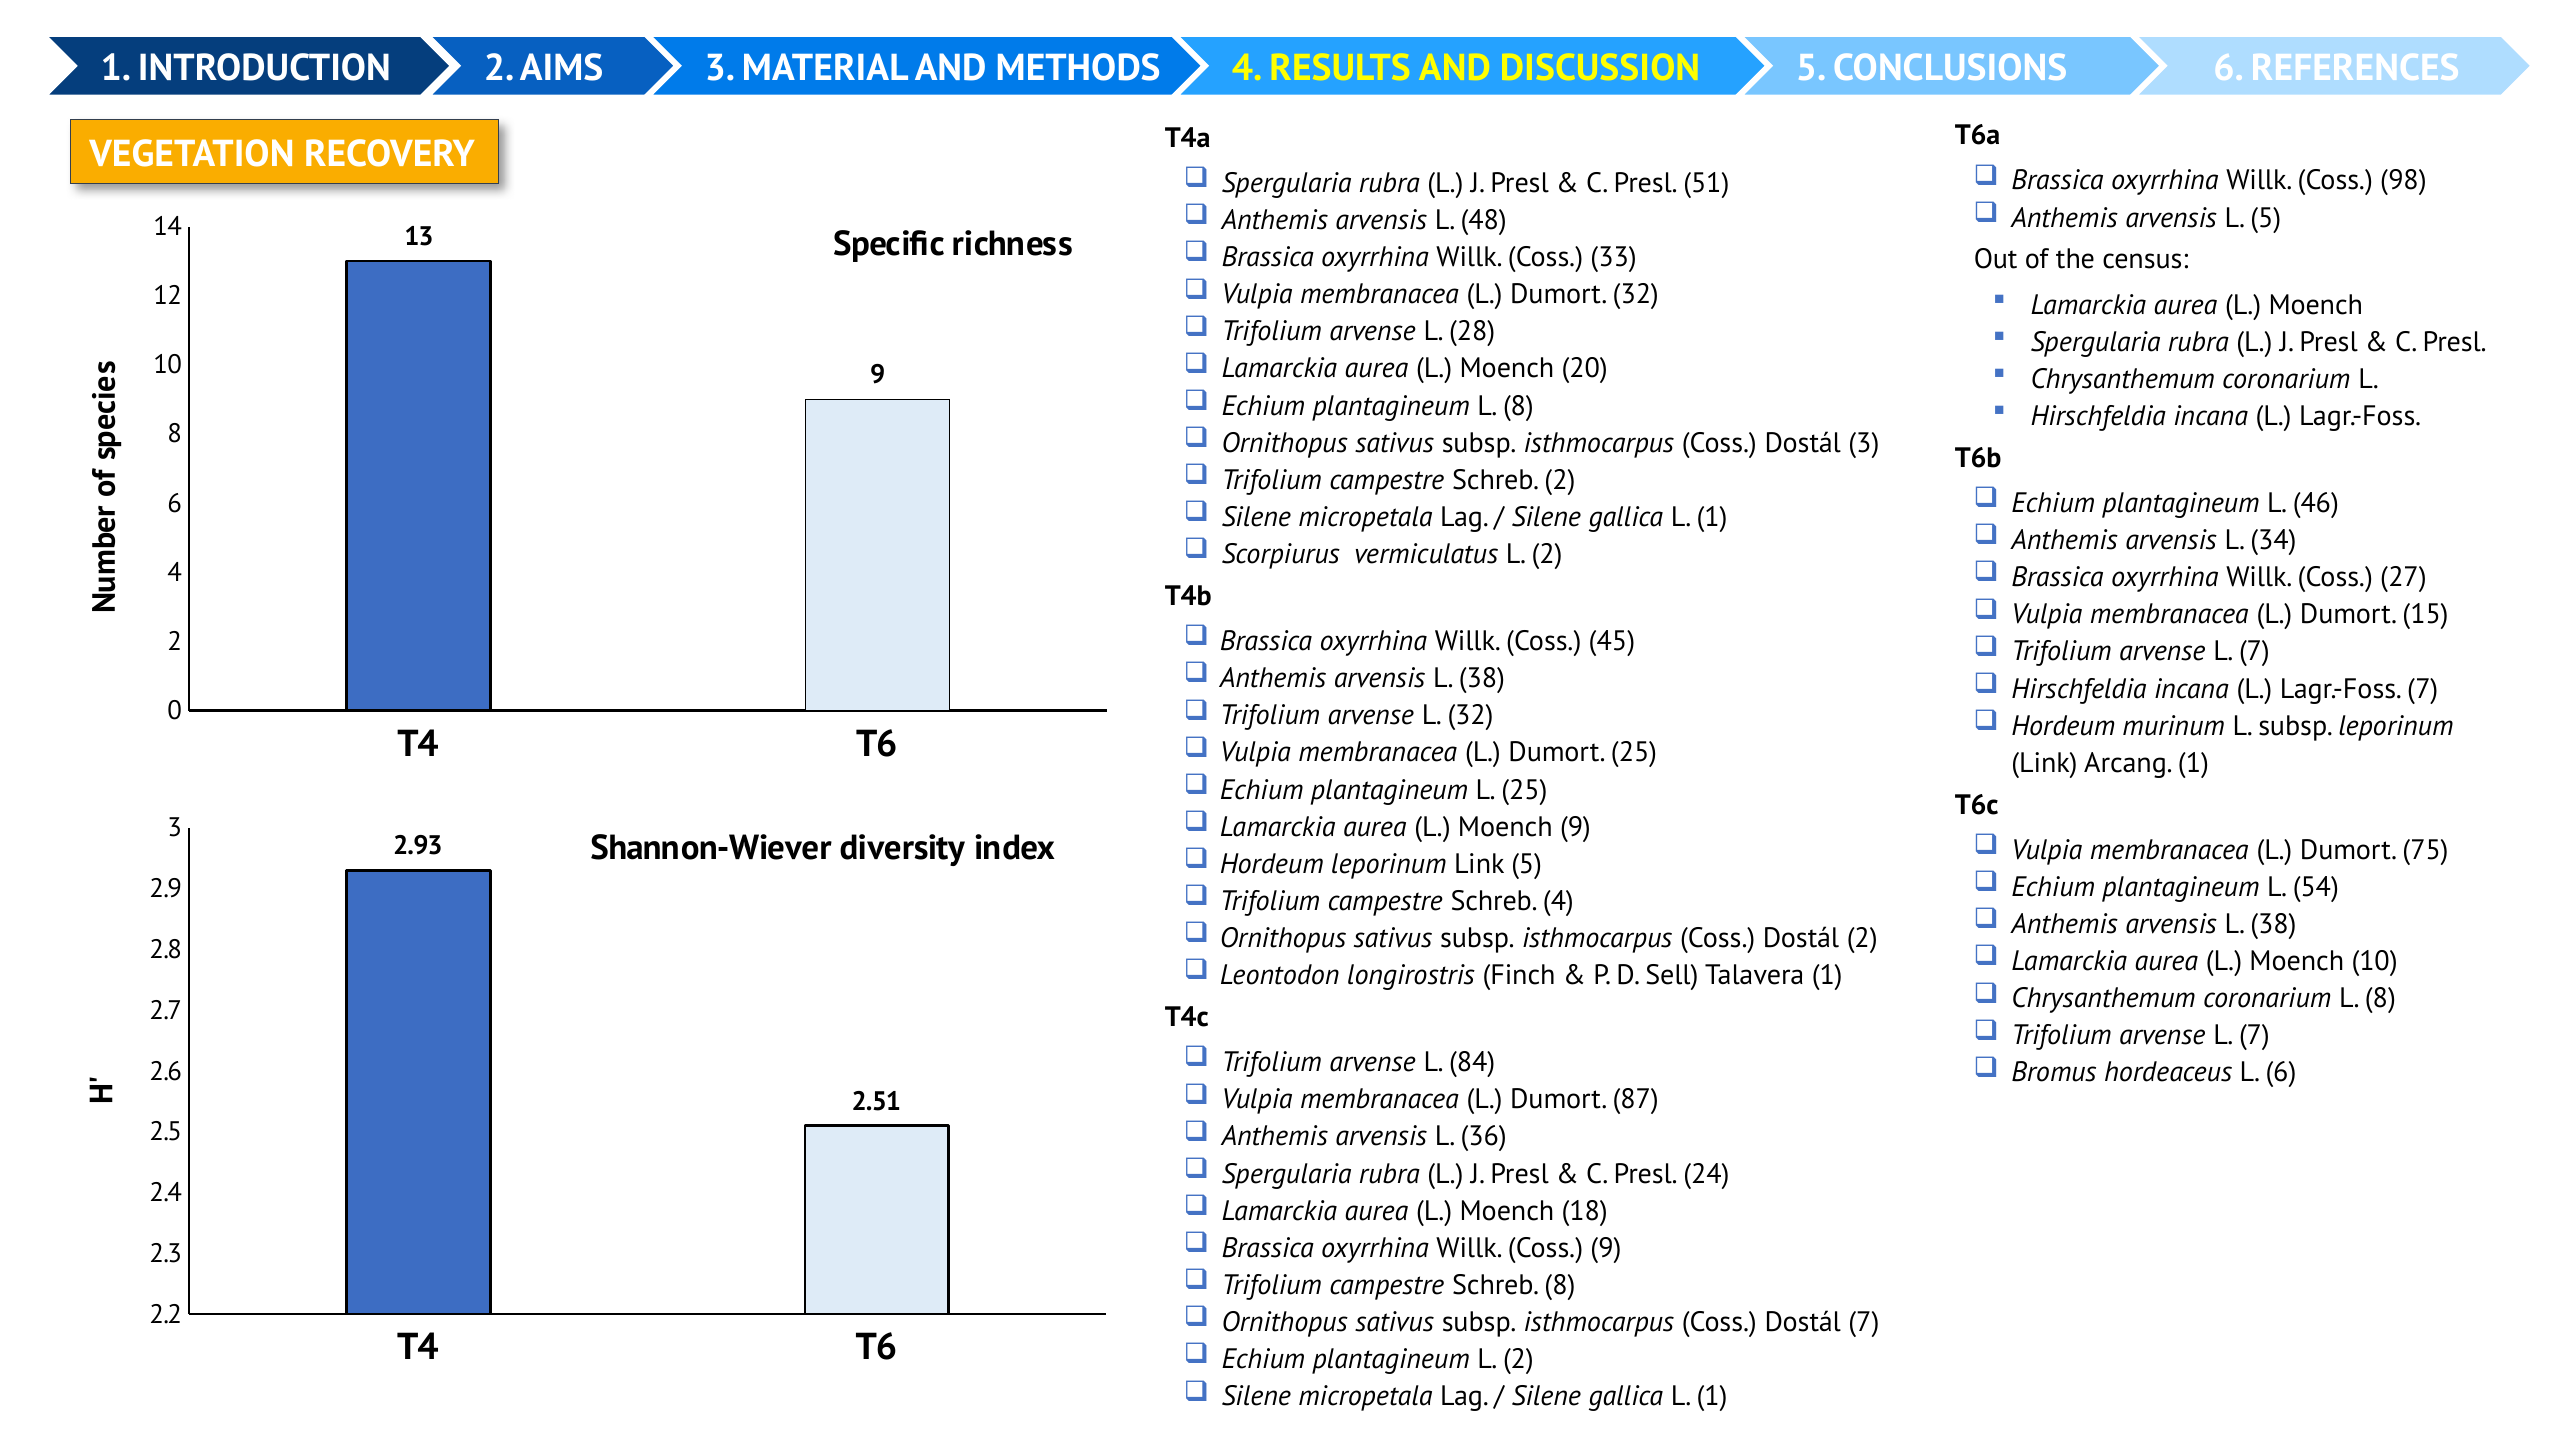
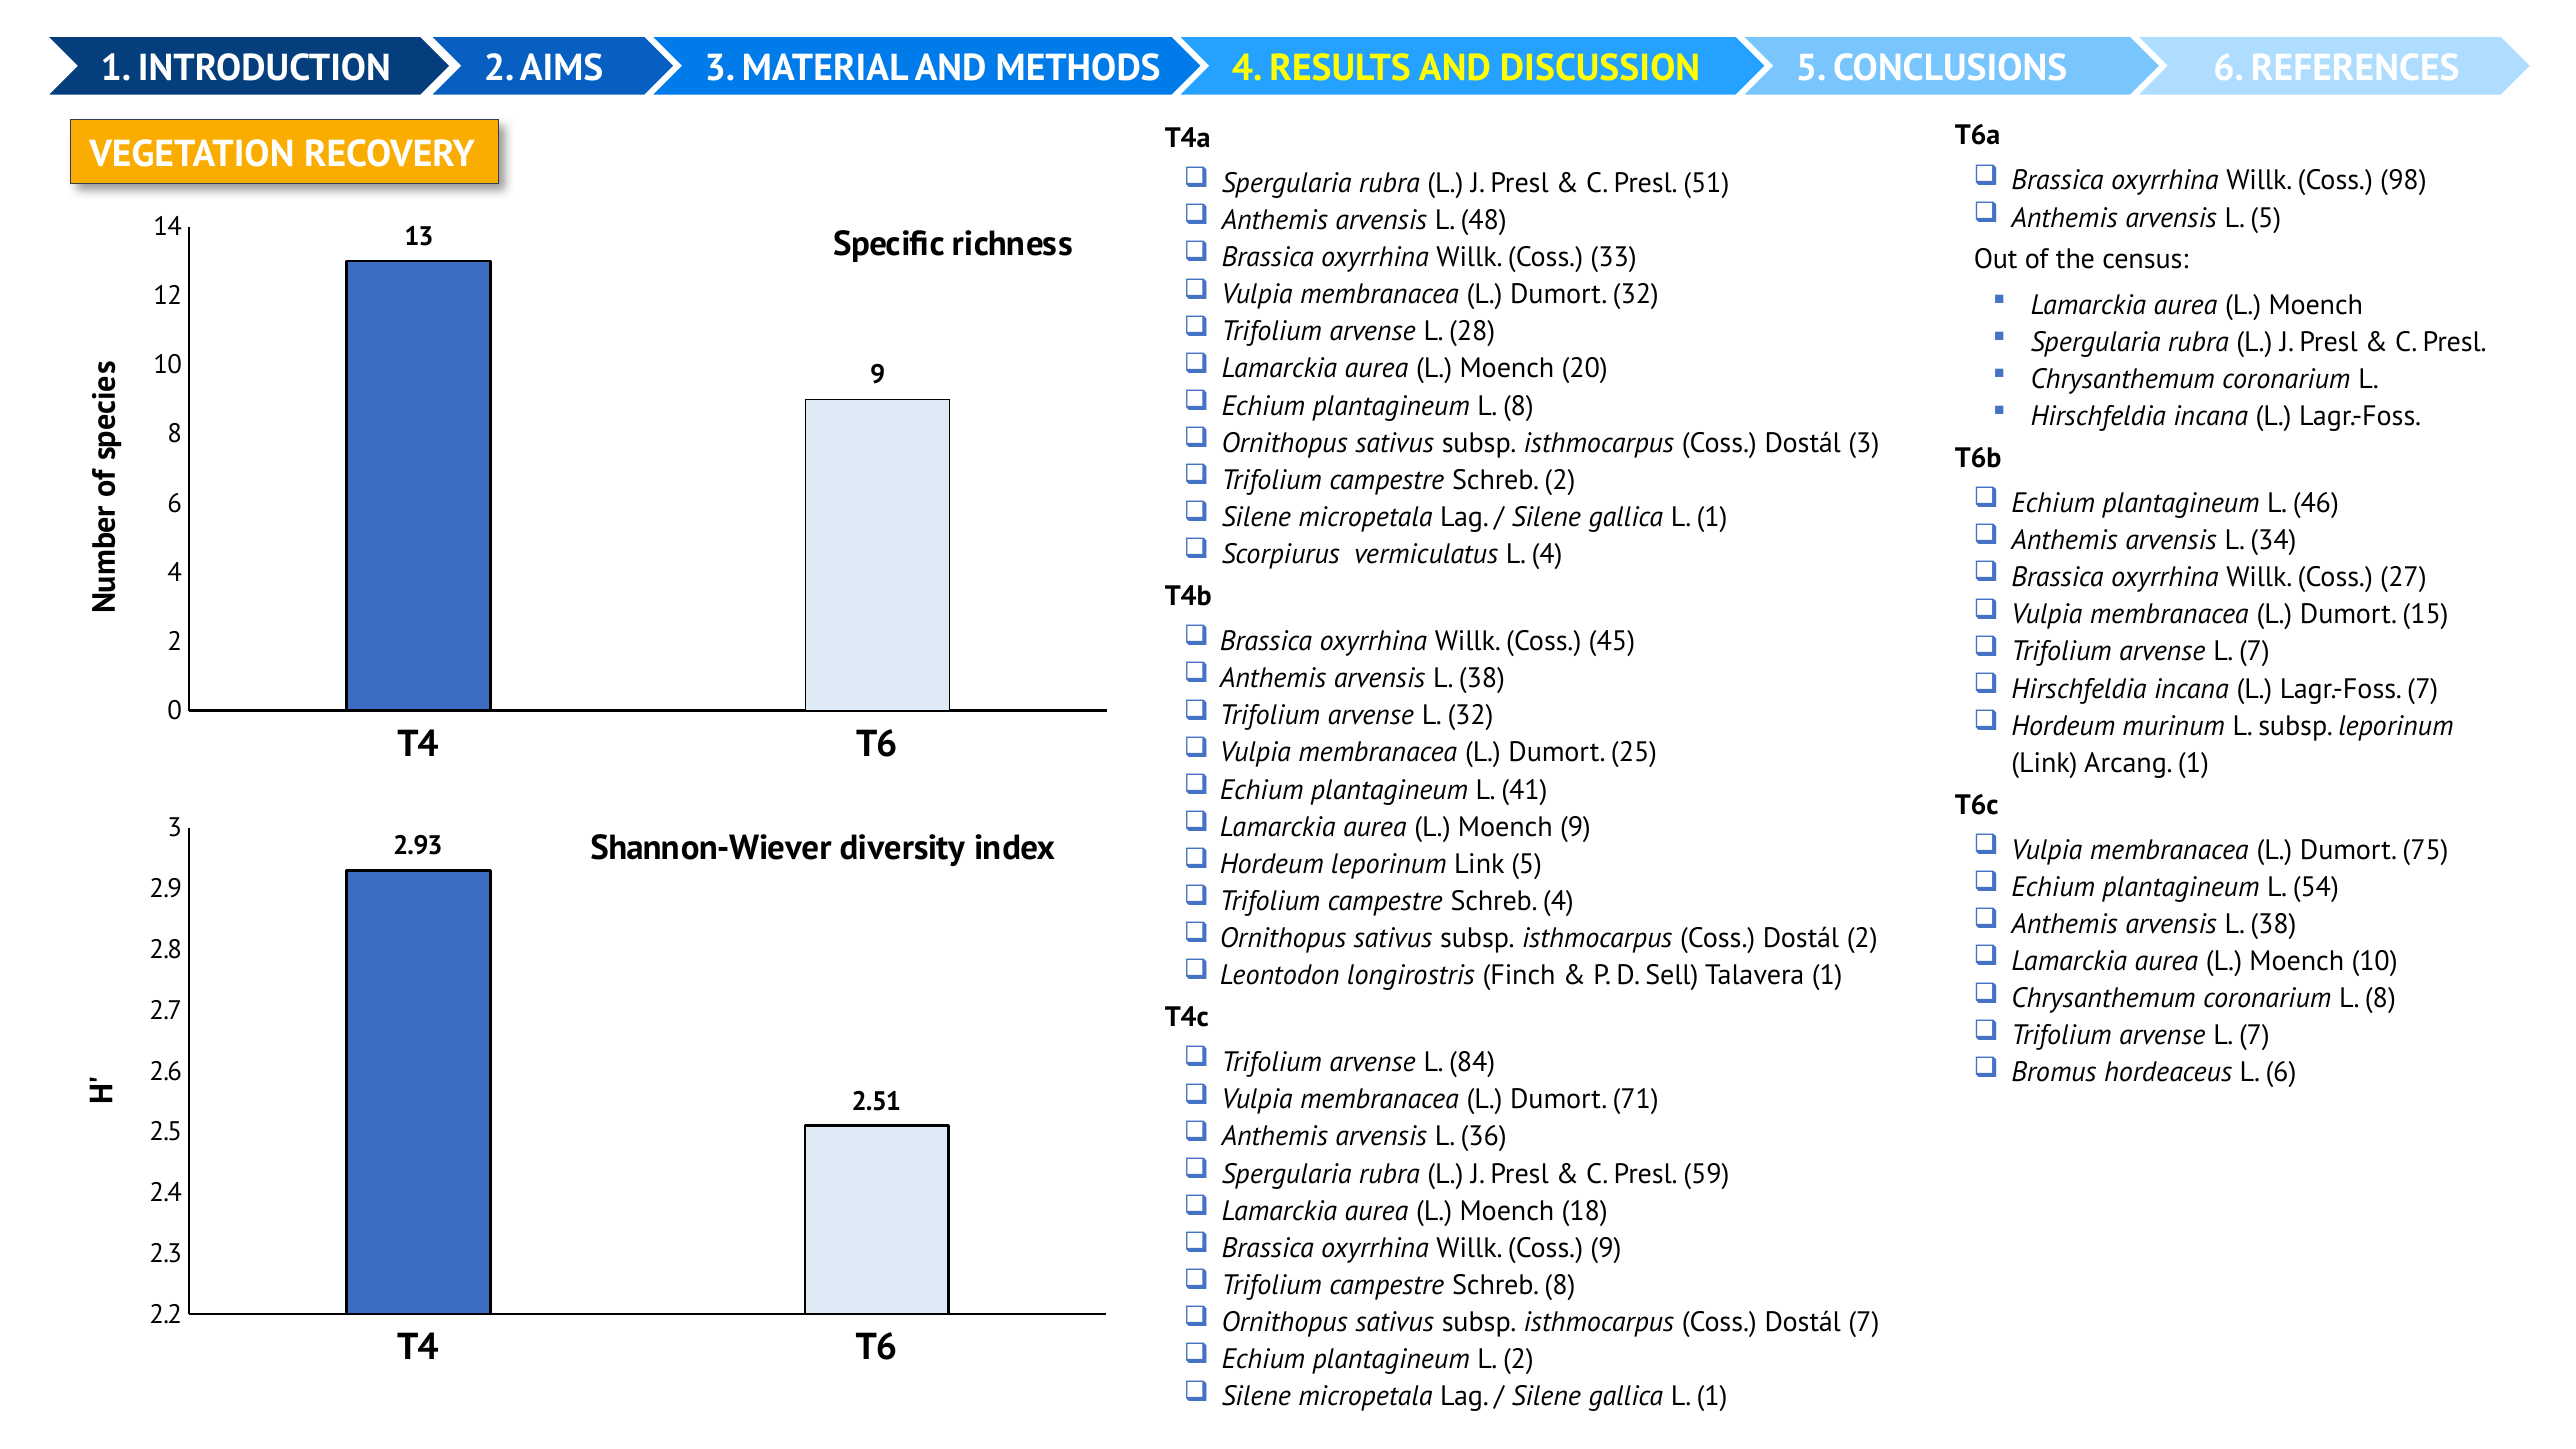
vermiculatus L 2: 2 -> 4
L 25: 25 -> 41
87: 87 -> 71
24: 24 -> 59
